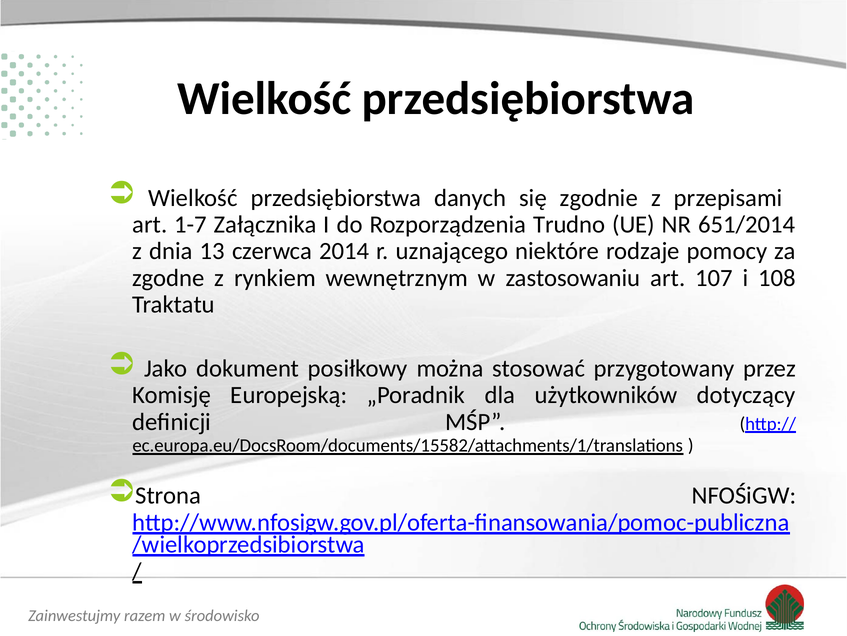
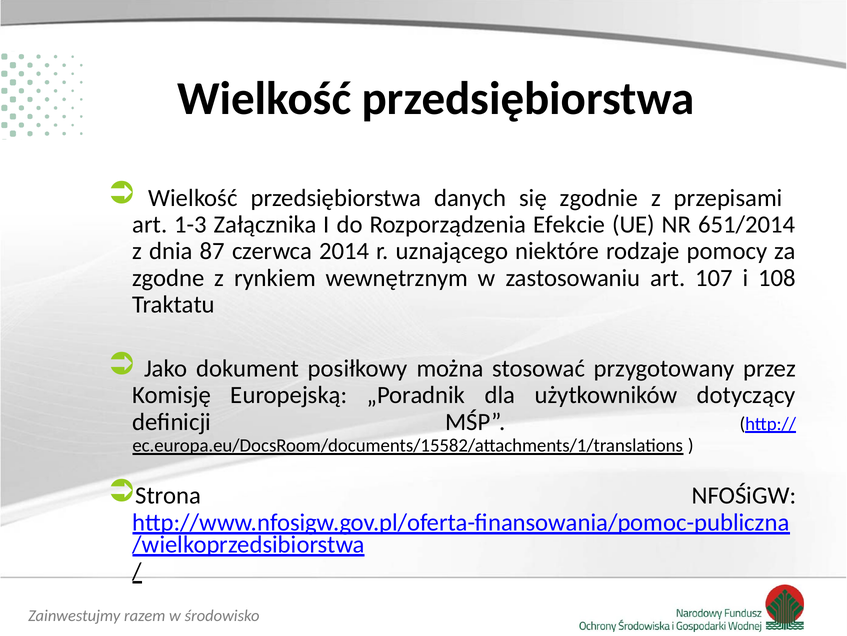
1-7: 1-7 -> 1-3
Trudno: Trudno -> Efekcie
13: 13 -> 87
